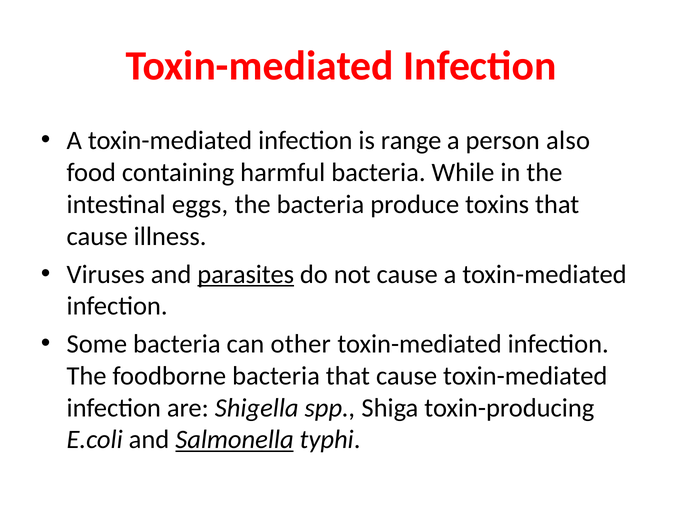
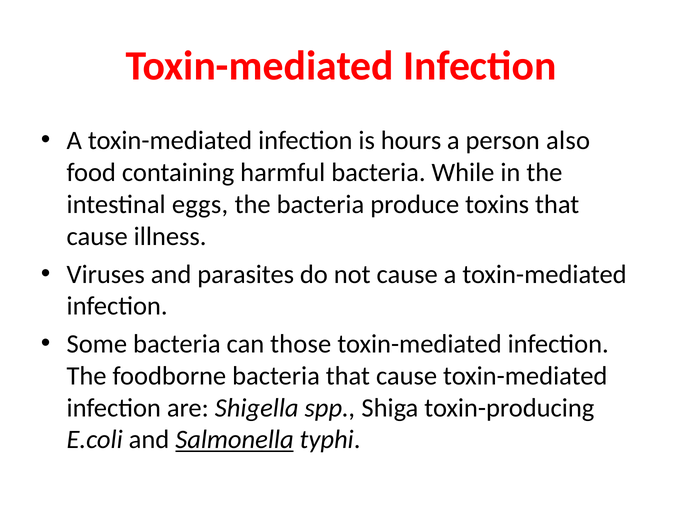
range: range -> hours
parasites underline: present -> none
other: other -> those
